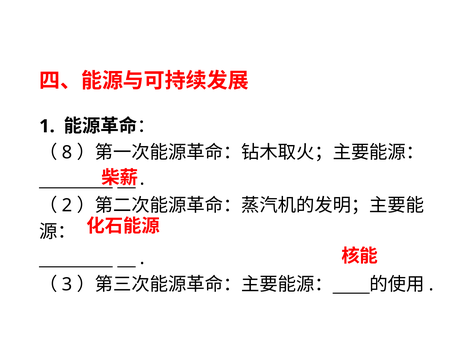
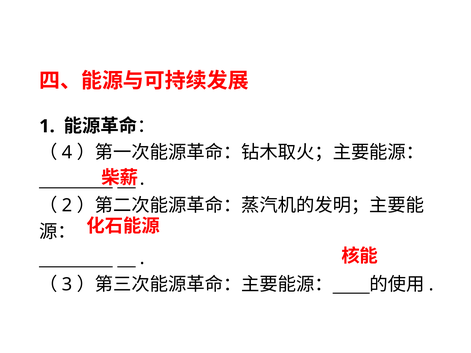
8: 8 -> 4
